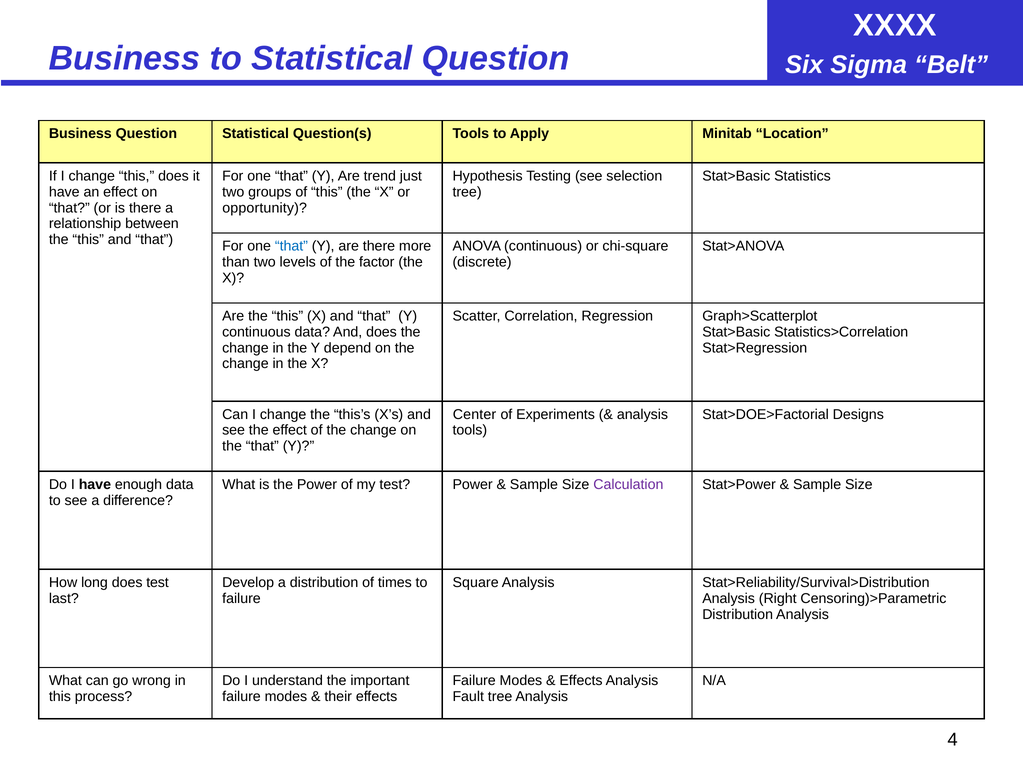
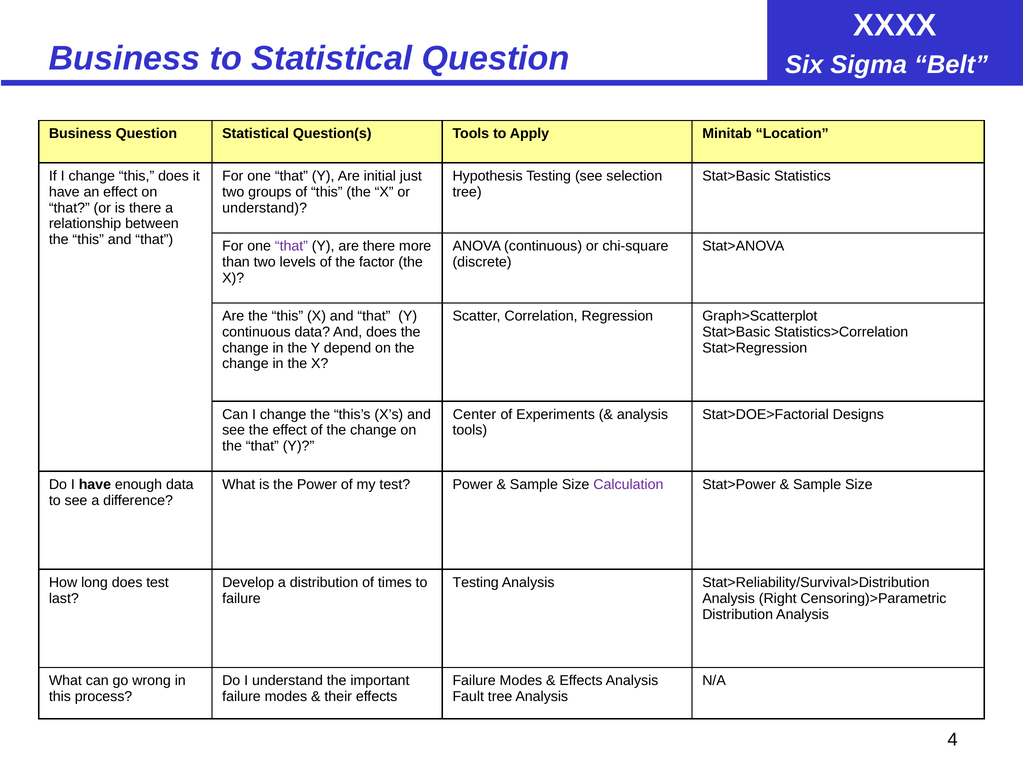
trend: trend -> initial
opportunity at (265, 208): opportunity -> understand
that at (291, 246) colour: blue -> purple
Square at (476, 582): Square -> Testing
